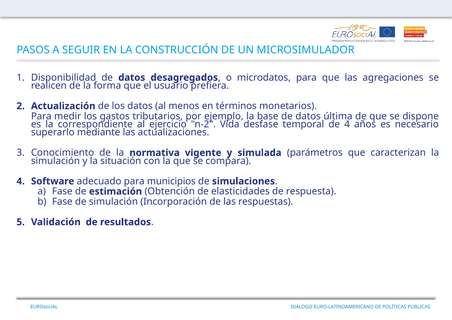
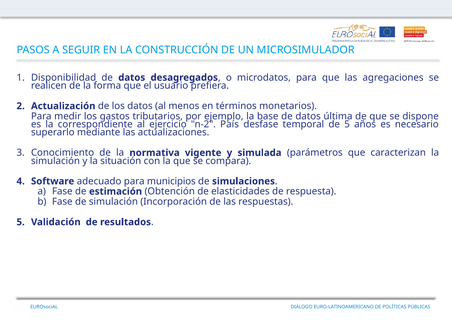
Vida: Vida -> País
de 4: 4 -> 5
